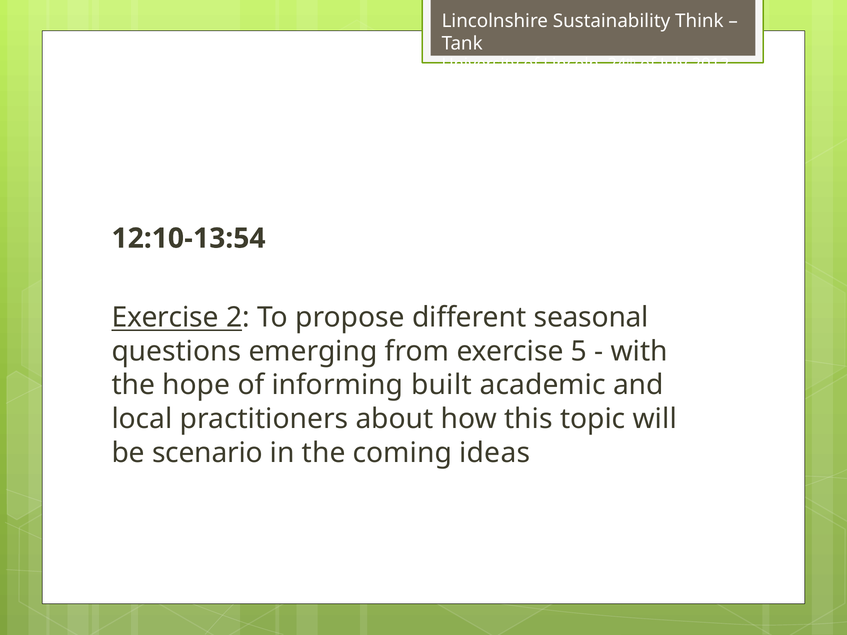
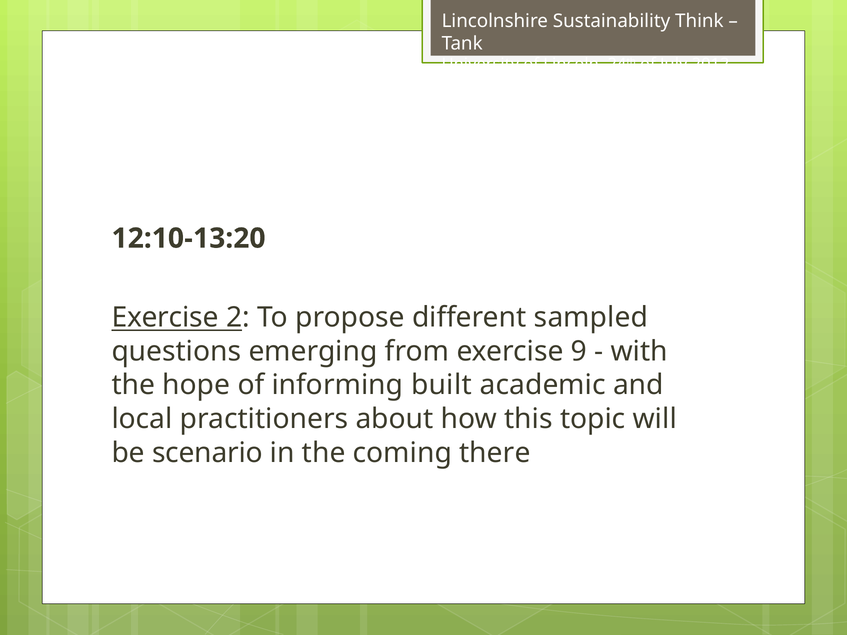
12:10-13:54: 12:10-13:54 -> 12:10-13:20
seasonal: seasonal -> sampled
5: 5 -> 9
ideas: ideas -> there
